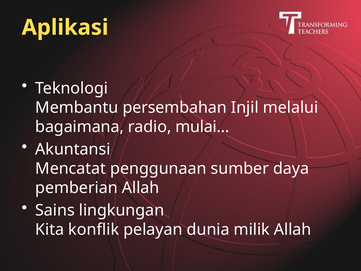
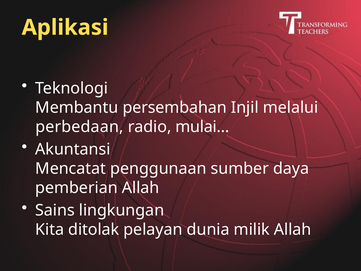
bagaimana: bagaimana -> perbedaan
konflik: konflik -> ditolak
